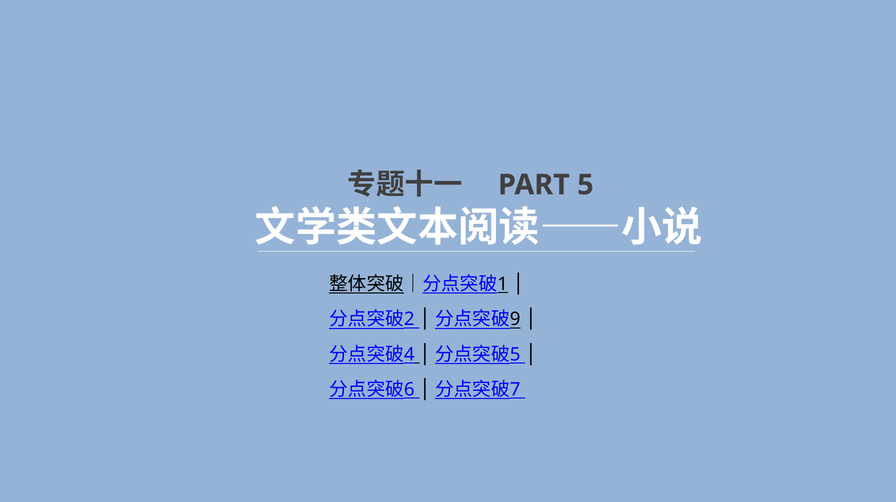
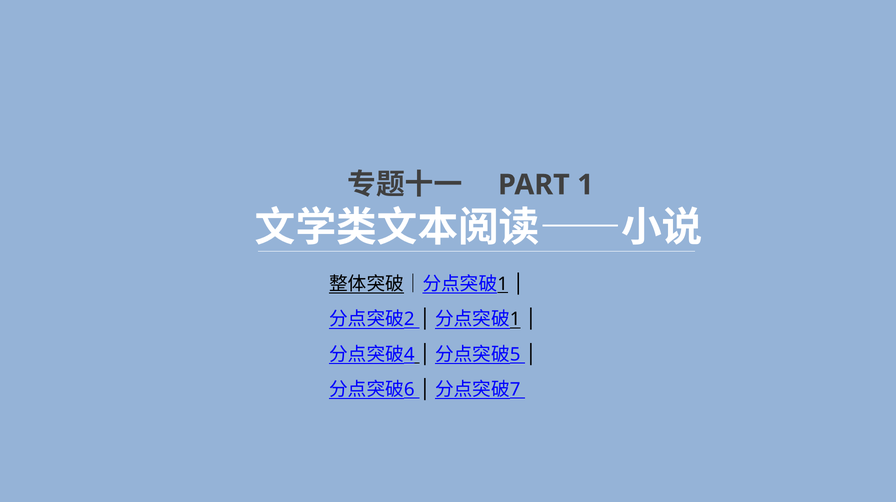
PART 5: 5 -> 1
9 at (515, 320): 9 -> 1
